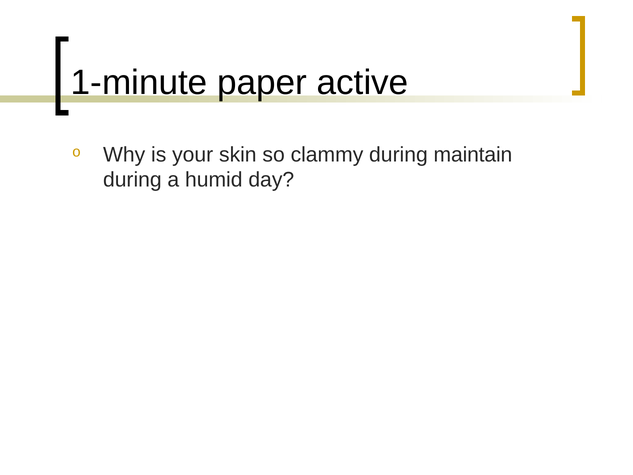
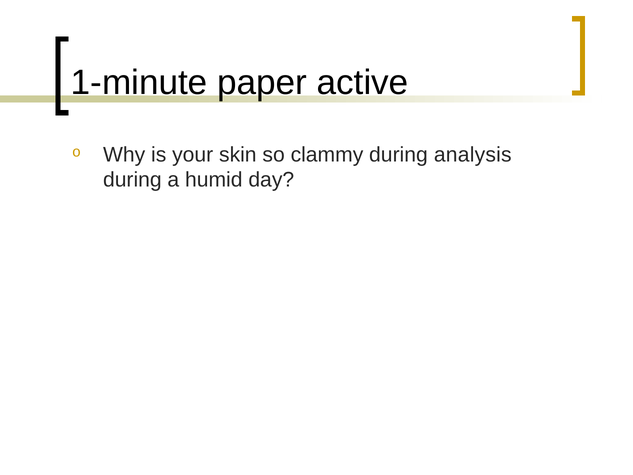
maintain: maintain -> analysis
